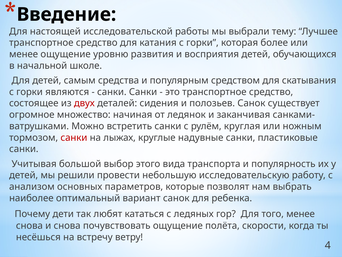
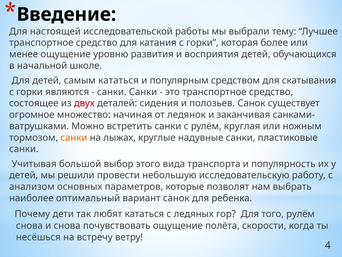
самым средства: средства -> кататься
санки at (74, 137) colour: red -> orange
того менее: менее -> рулём
